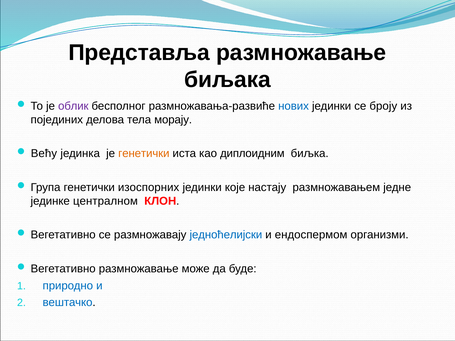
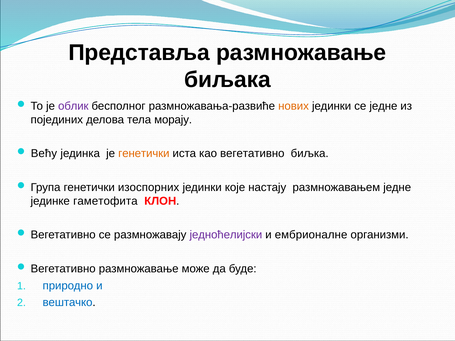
нових colour: blue -> orange
се броју: броју -> једне
као диплоидним: диплоидним -> вегетативно
централном: централном -> гаметофита
једноћелијски colour: blue -> purple
ендоспермом: ендоспермом -> ембрионалне
